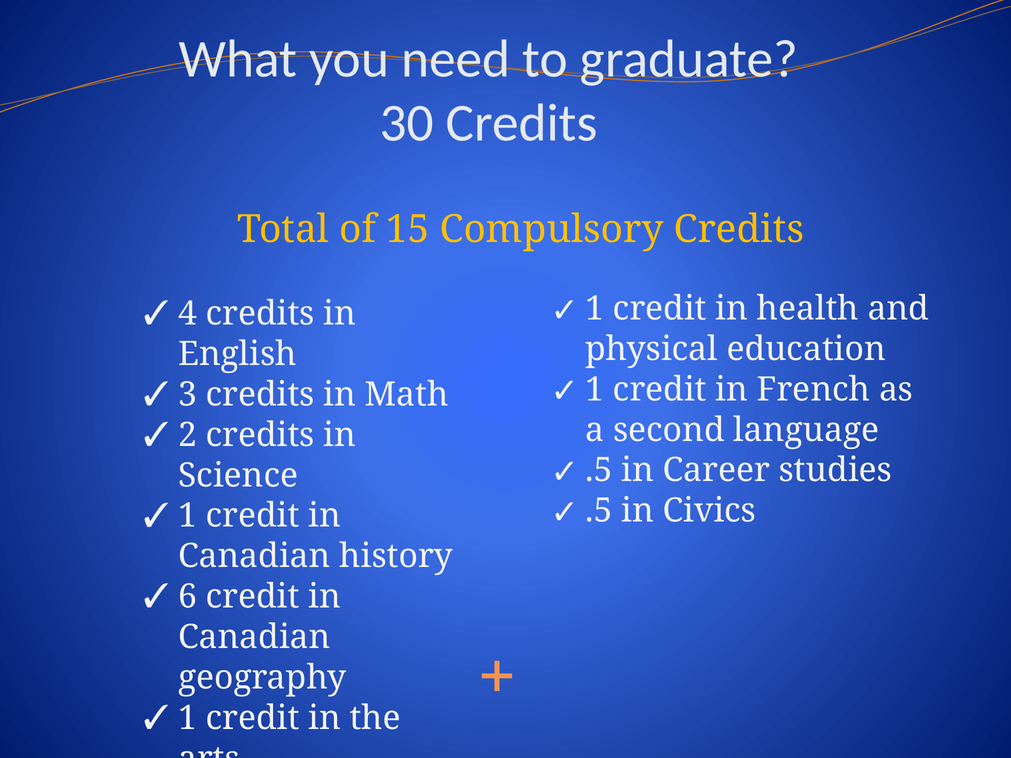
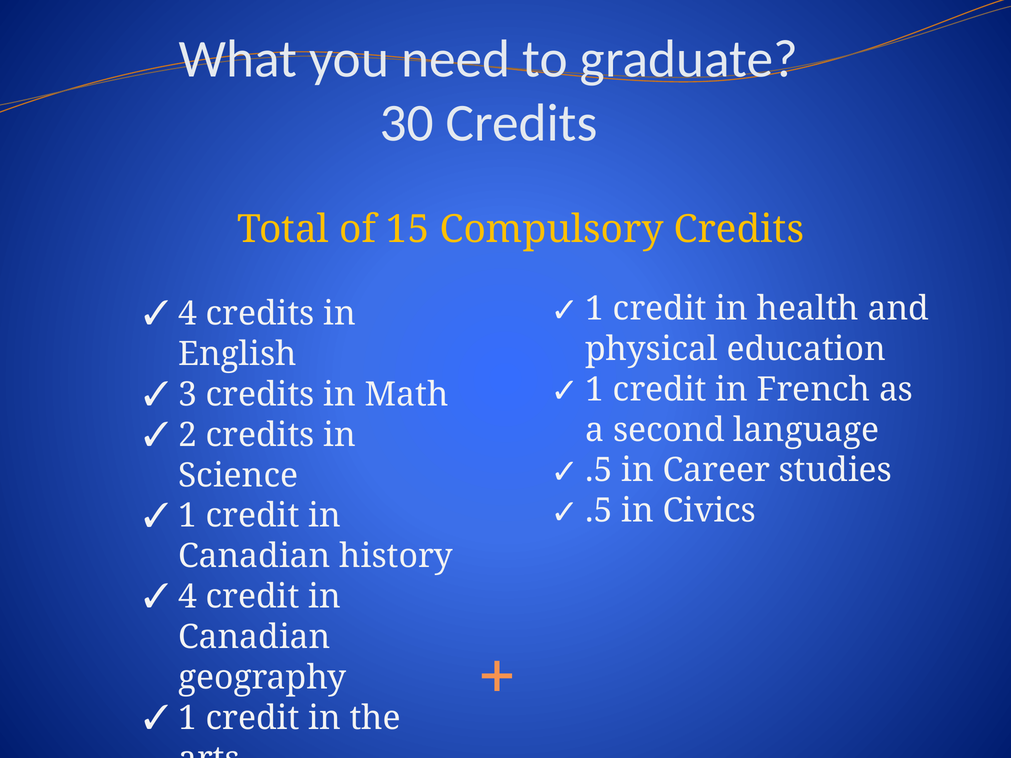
6 at (188, 597): 6 -> 4
